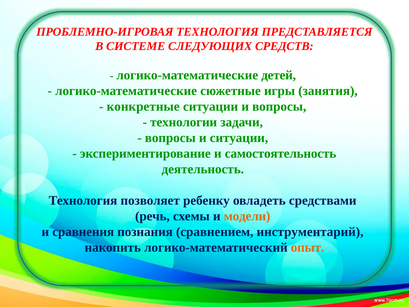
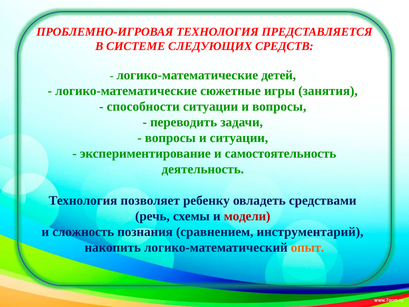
конкретные: конкретные -> способности
технологии: технологии -> переводить
модели colour: orange -> red
сравнения: сравнения -> сложность
